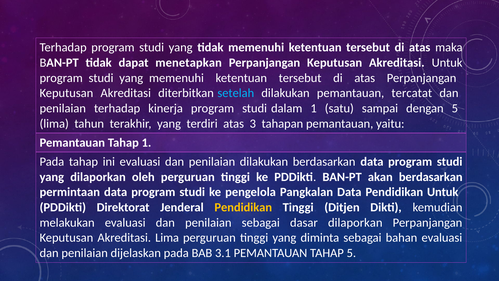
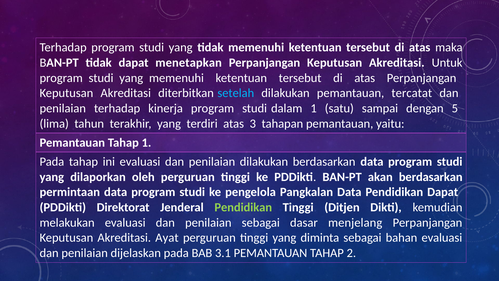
Pendidikan Untuk: Untuk -> Dapat
Pendidikan at (243, 207) colour: yellow -> light green
dasar dilaporkan: dilaporkan -> menjelang
Akreditasi Lima: Lima -> Ayat
TAHAP 5: 5 -> 2
